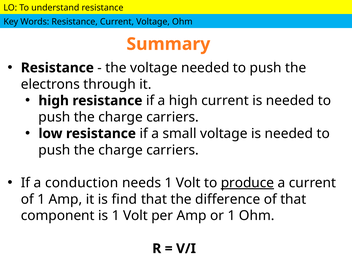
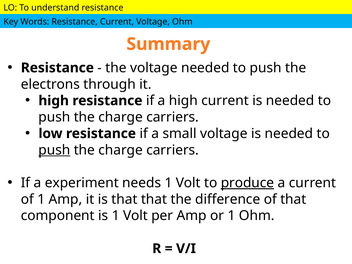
push at (54, 150) underline: none -> present
conduction: conduction -> experiment
is find: find -> that
